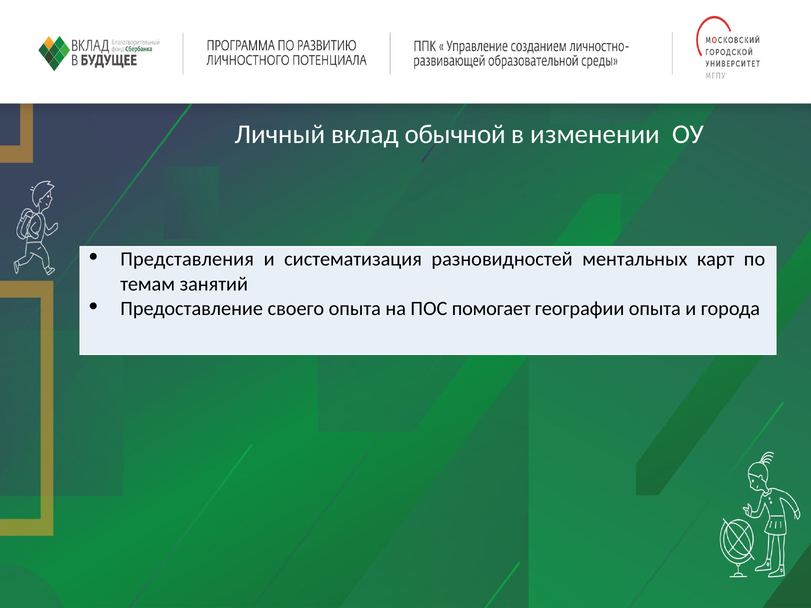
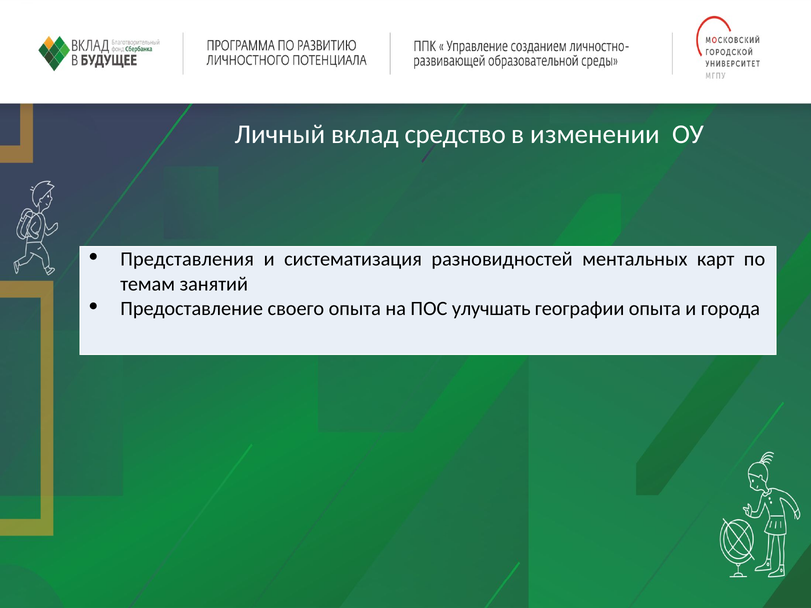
обычной: обычной -> средство
помогает: помогает -> улучшать
